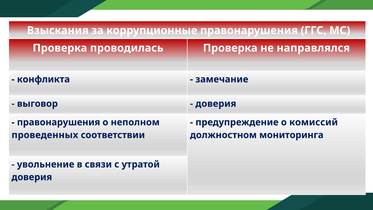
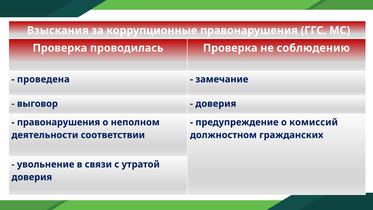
направлялся: направлялся -> соблюдению
конфликта: конфликта -> проведена
проведенных: проведенных -> деятельности
мониторинга: мониторинга -> гражданских
